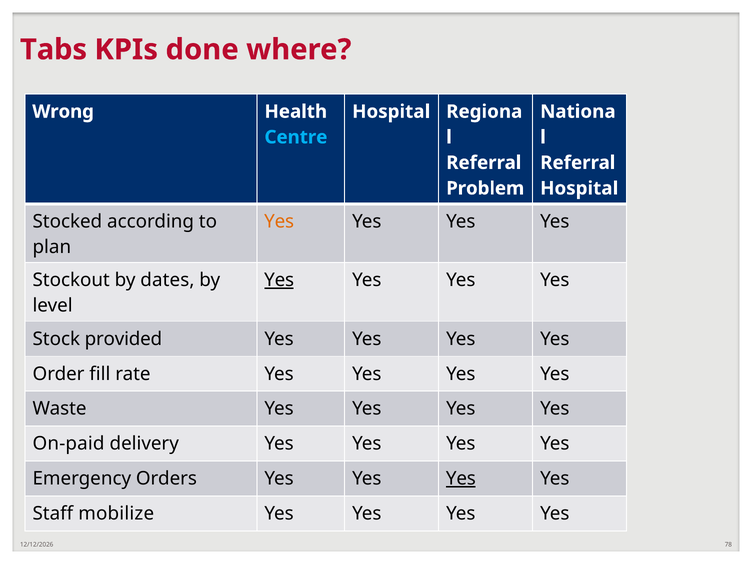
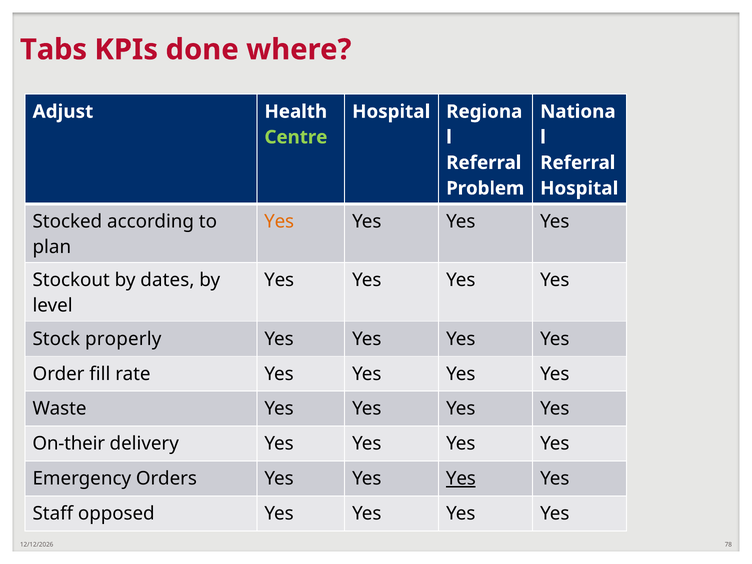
Wrong: Wrong -> Adjust
Centre colour: light blue -> light green
Yes at (279, 280) underline: present -> none
provided: provided -> properly
On-paid: On-paid -> On-their
mobilize: mobilize -> opposed
